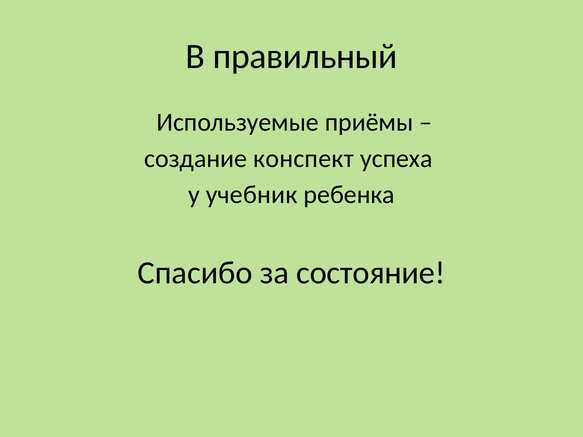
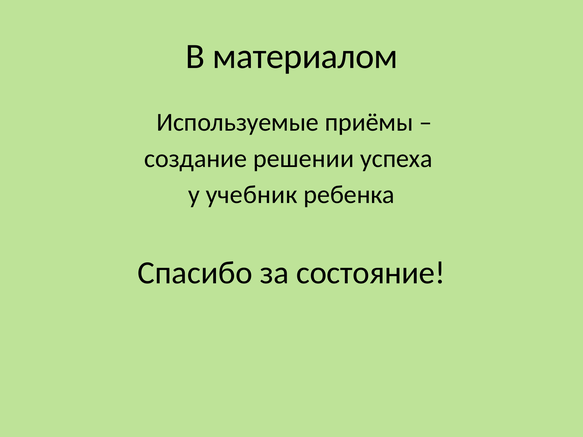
правильный: правильный -> материалом
конспект: конспект -> решении
